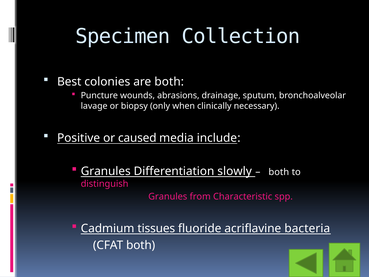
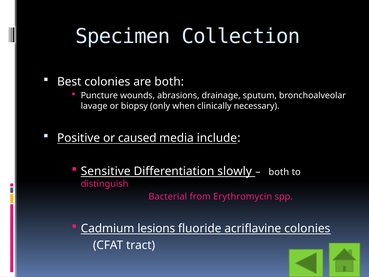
Granules at (106, 171): Granules -> Sensitive
Granules at (168, 196): Granules -> Bacterial
Characteristic: Characteristic -> Erythromycin
tissues: tissues -> lesions
acriflavine bacteria: bacteria -> colonies
CFAT both: both -> tract
